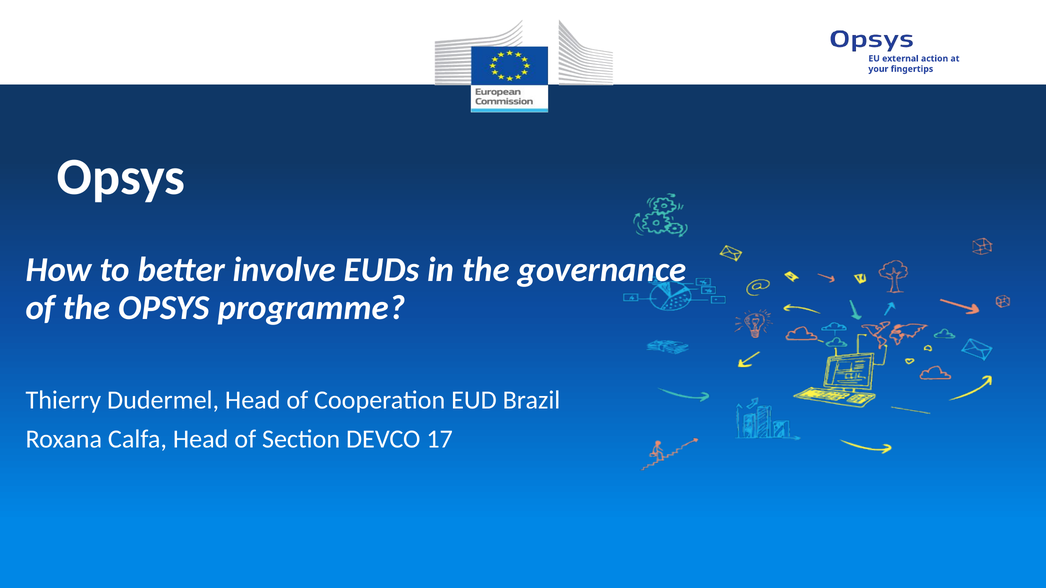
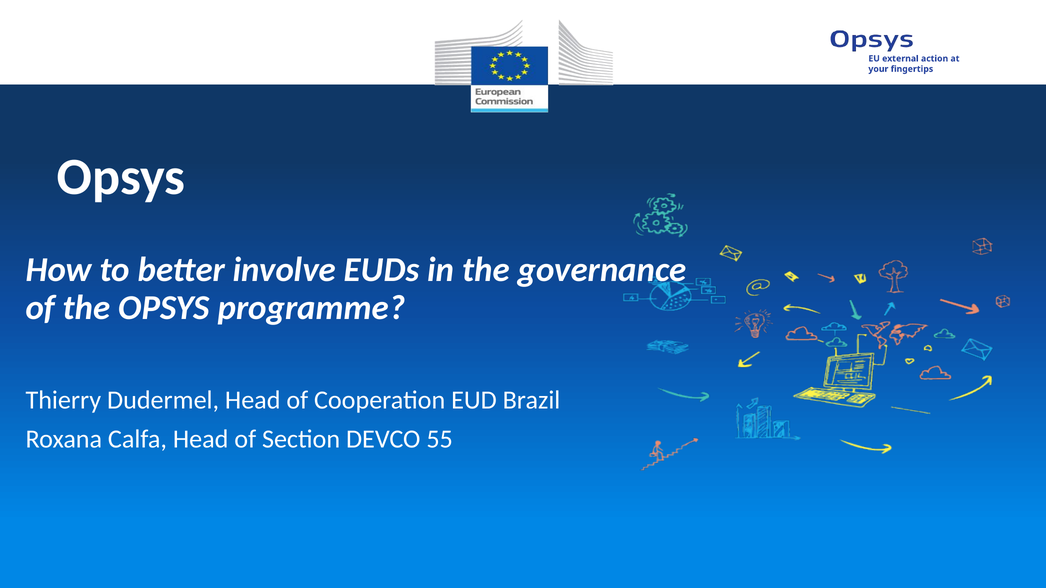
17: 17 -> 55
